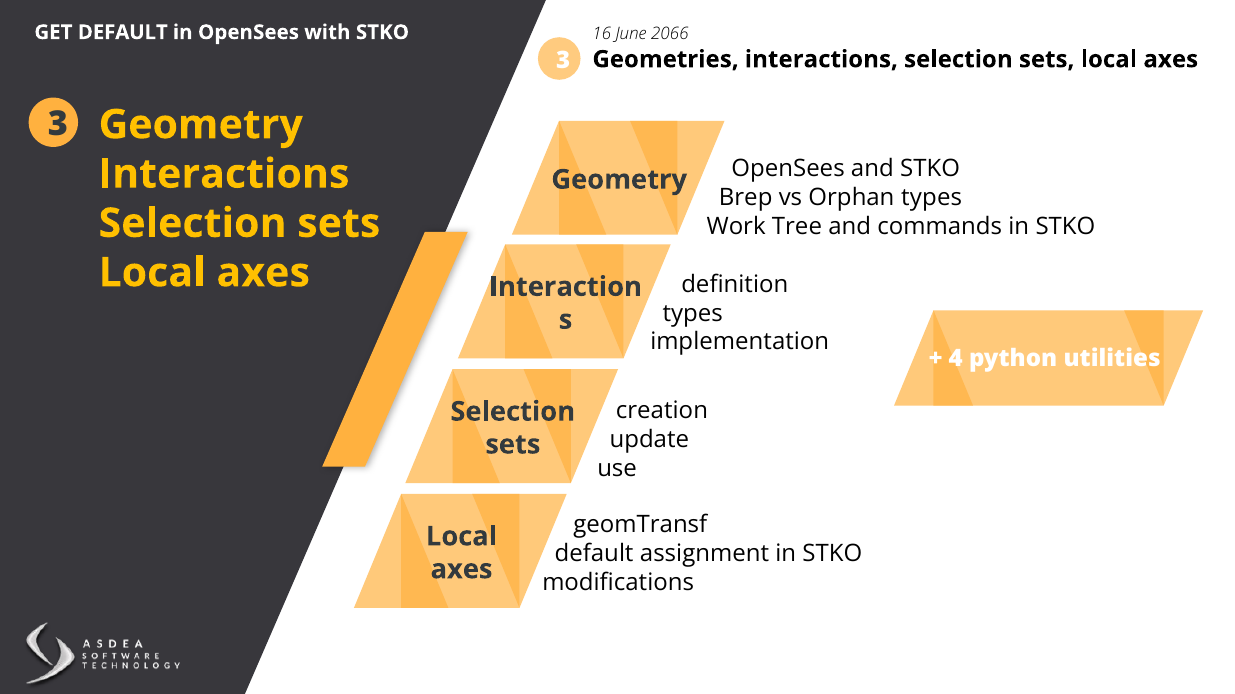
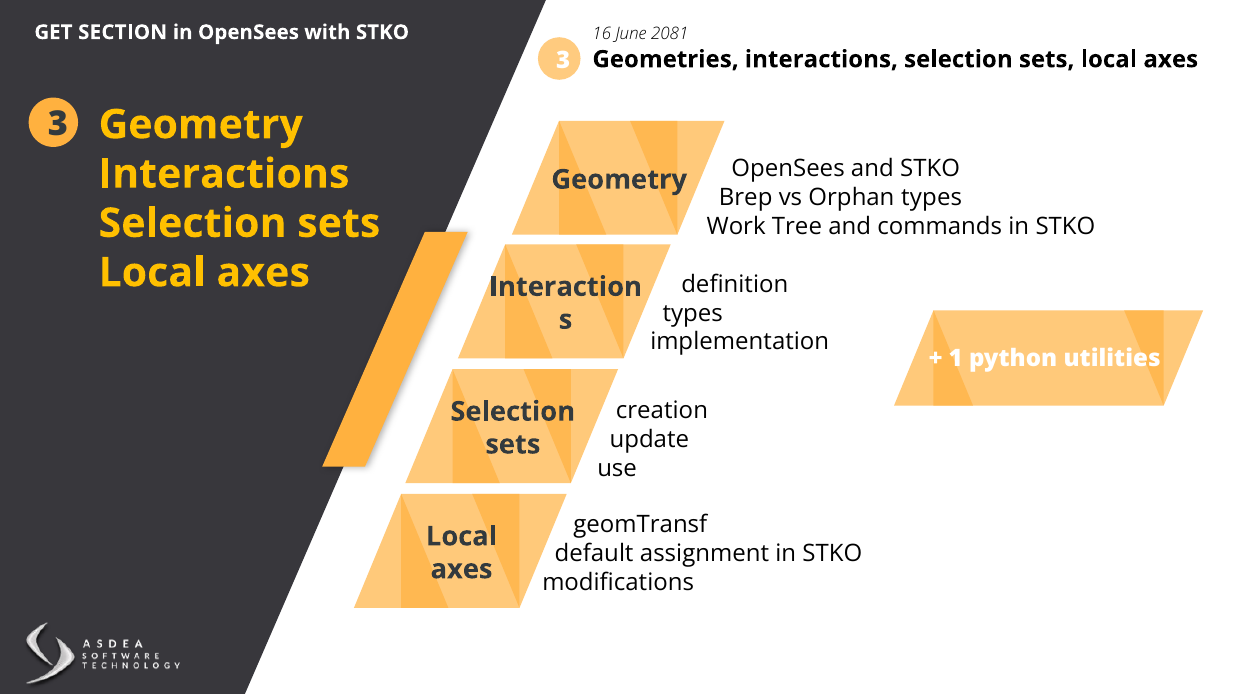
GET DEFAULT: DEFAULT -> SECTION
2066: 2066 -> 2081
4: 4 -> 1
